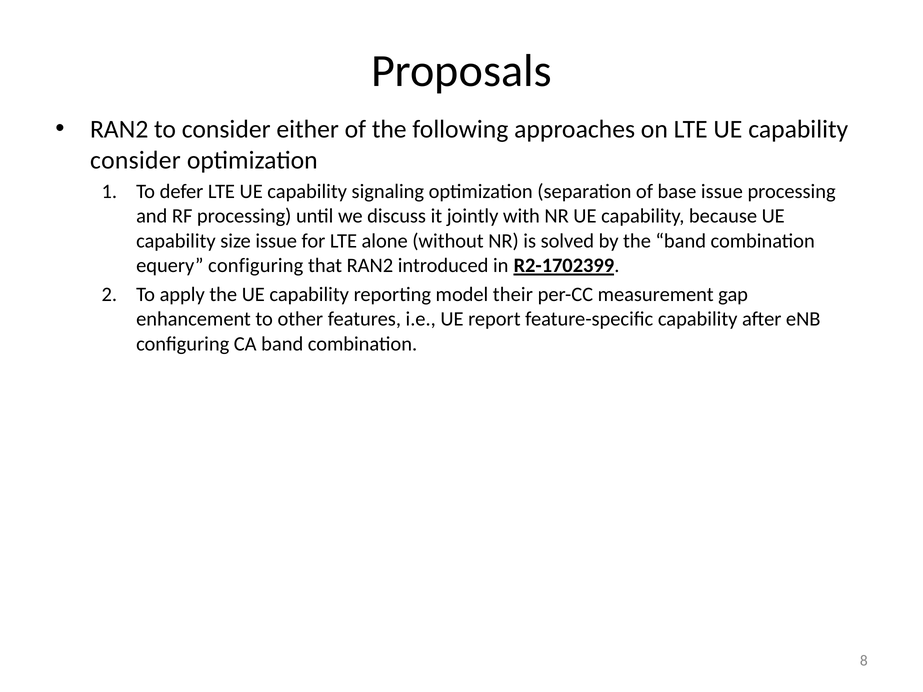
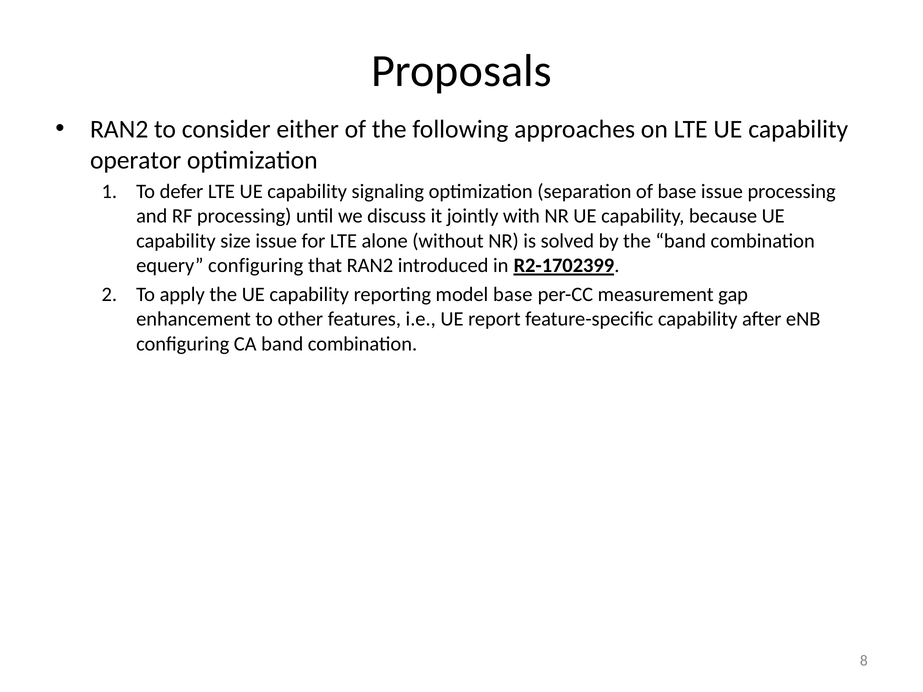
consider at (135, 160): consider -> operator
model their: their -> base
